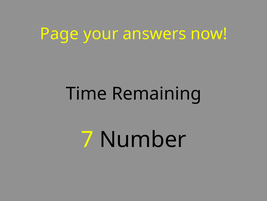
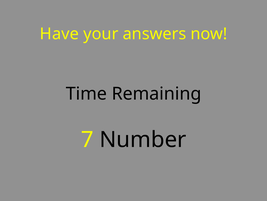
Page: Page -> Have
